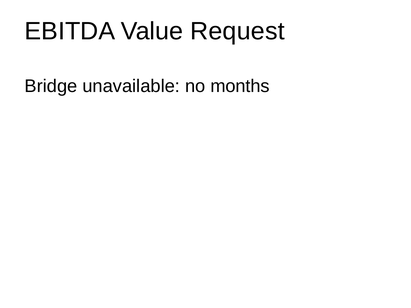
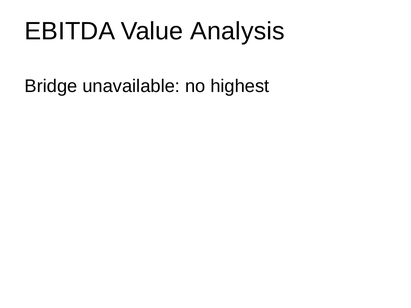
Request: Request -> Analysis
months: months -> highest
